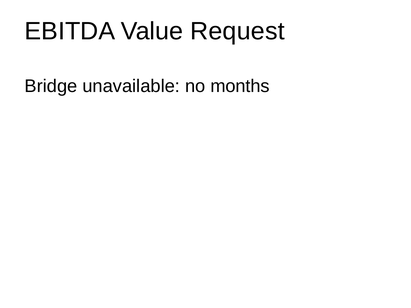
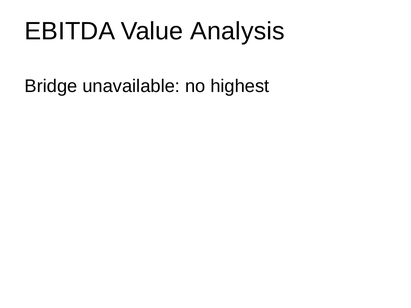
Request: Request -> Analysis
months: months -> highest
